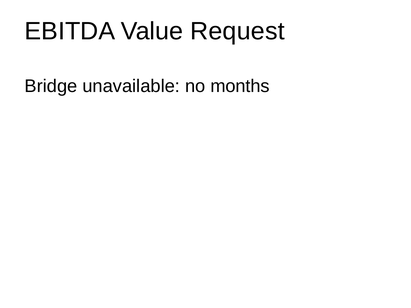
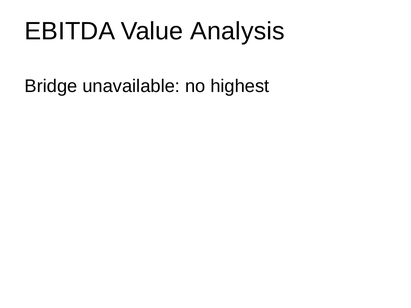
Request: Request -> Analysis
months: months -> highest
